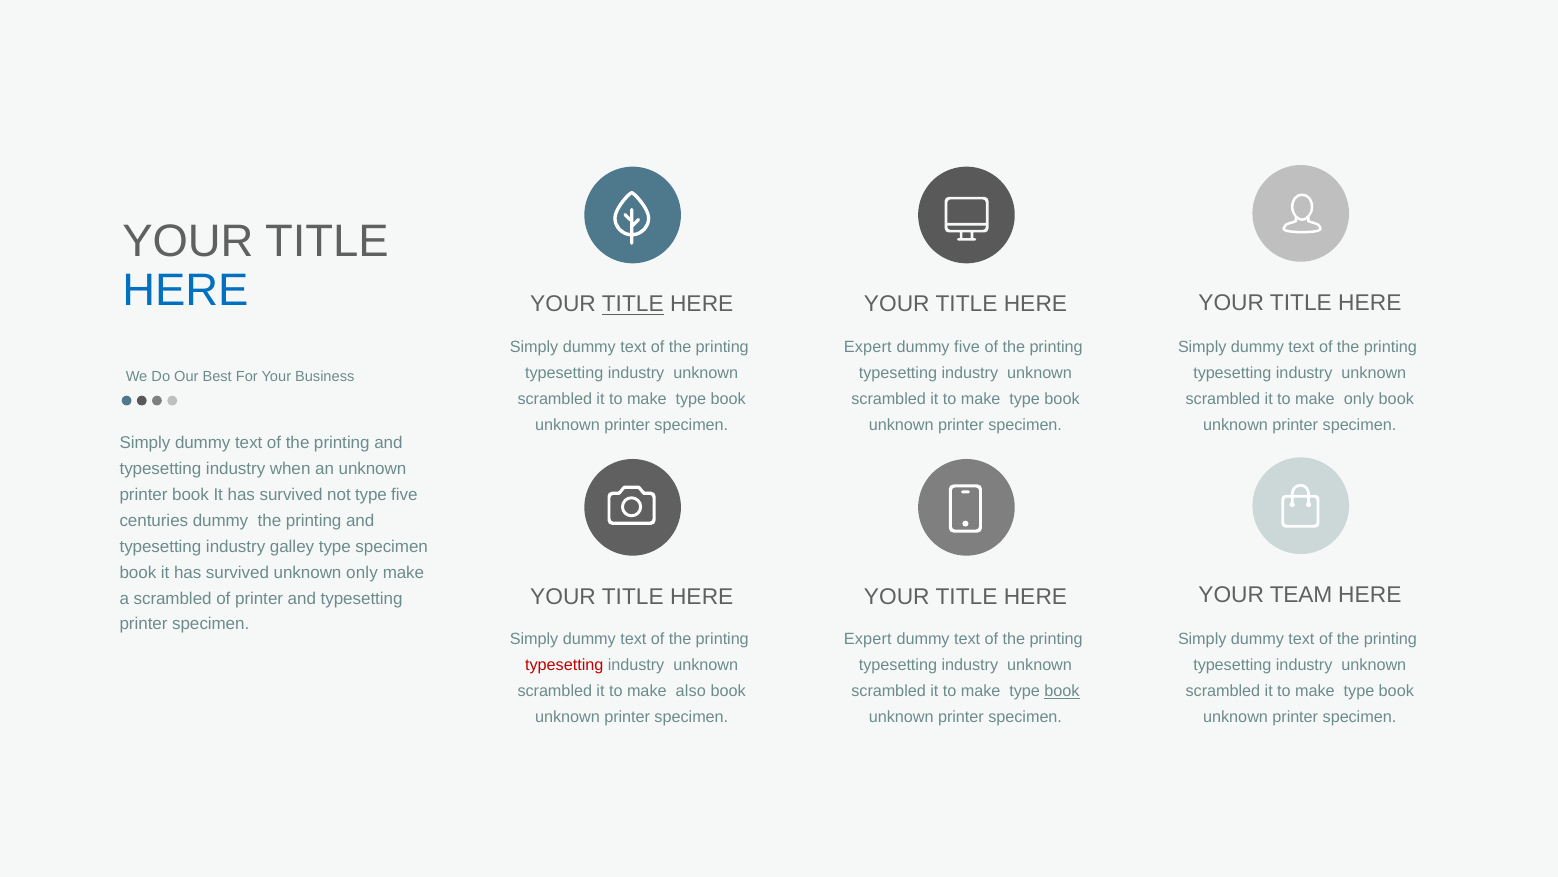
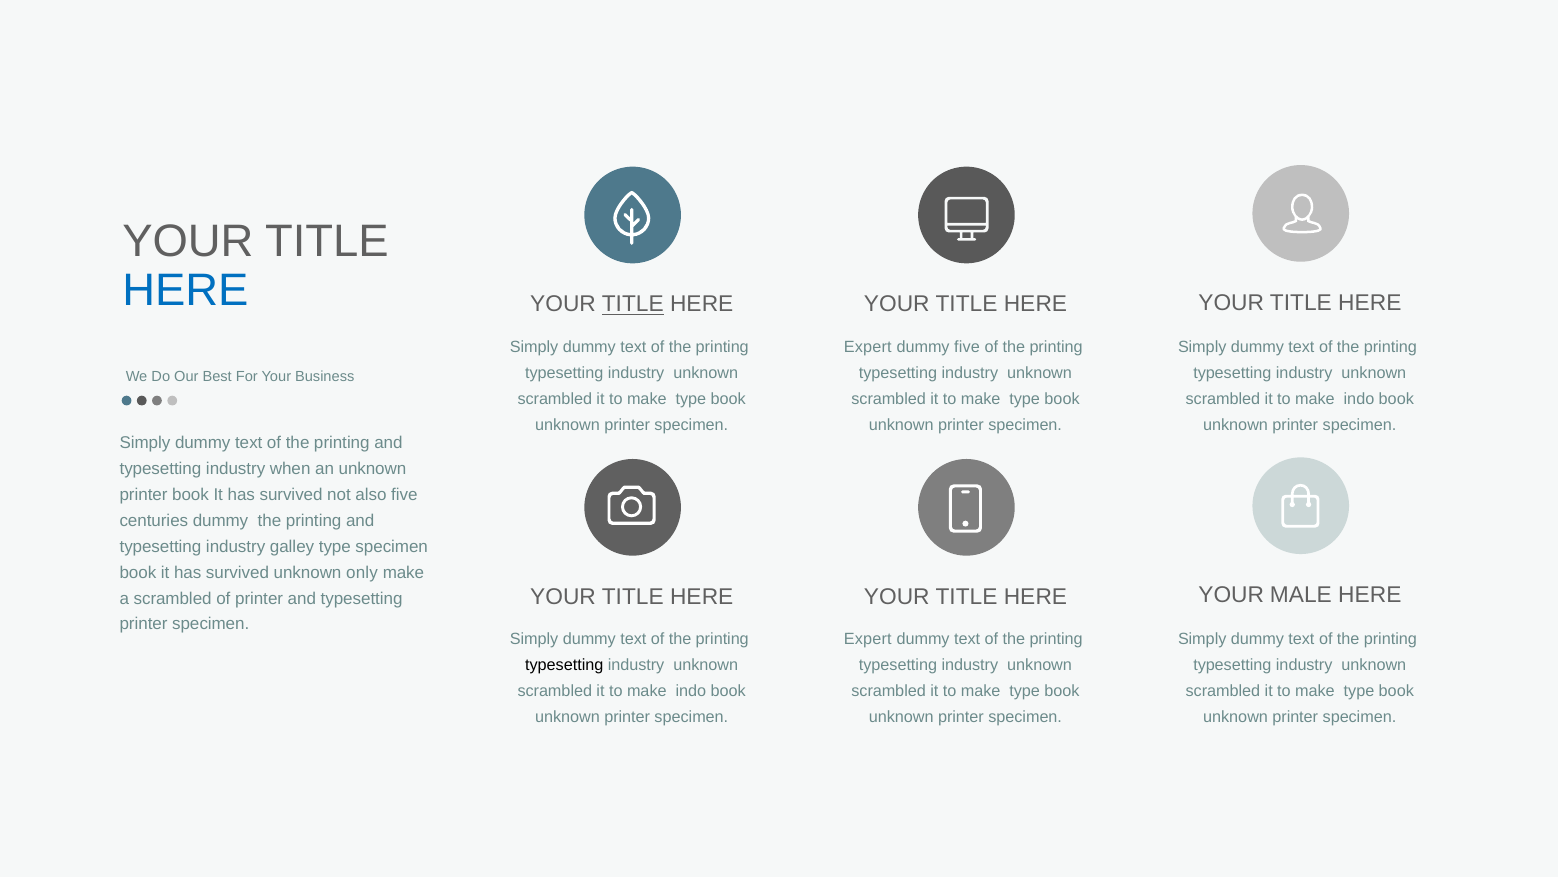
only at (1359, 399): only -> indo
not type: type -> also
TEAM: TEAM -> MALE
typesetting at (564, 665) colour: red -> black
also at (691, 691): also -> indo
book at (1062, 691) underline: present -> none
